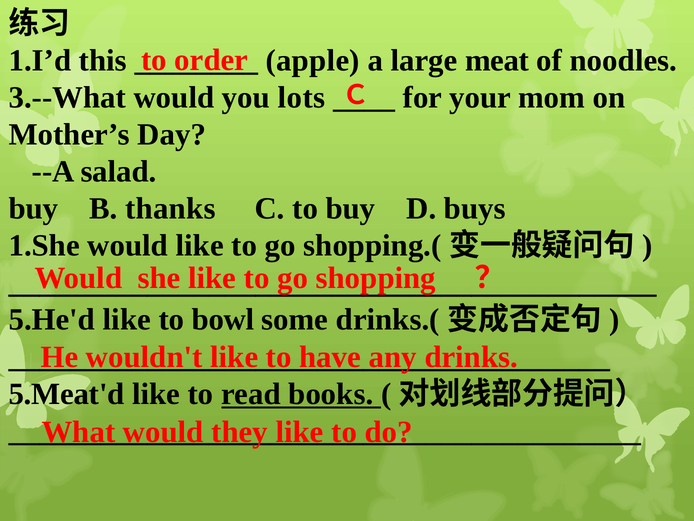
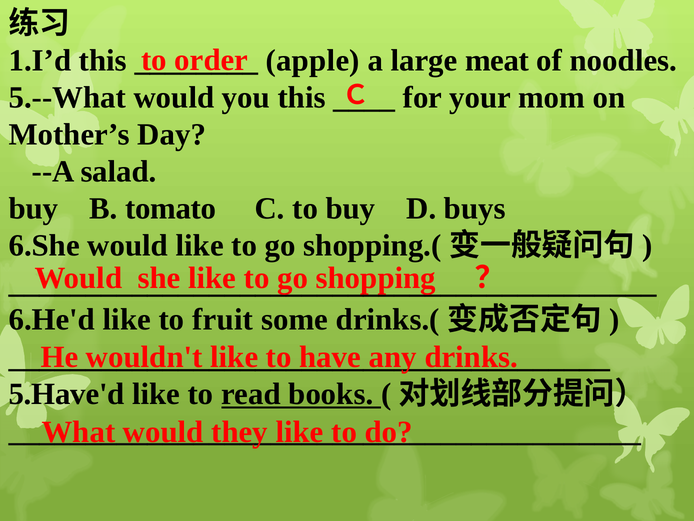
3.--What: 3.--What -> 5.--What
you lots: lots -> this
thanks: thanks -> tomato
1.She: 1.She -> 6.She
5.He'd: 5.He'd -> 6.He'd
bowl: bowl -> fruit
5.Meat'd: 5.Meat'd -> 5.Have'd
